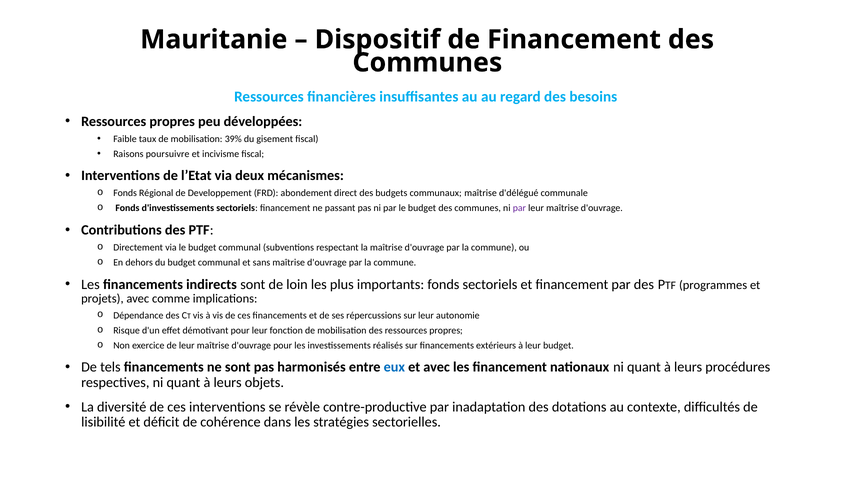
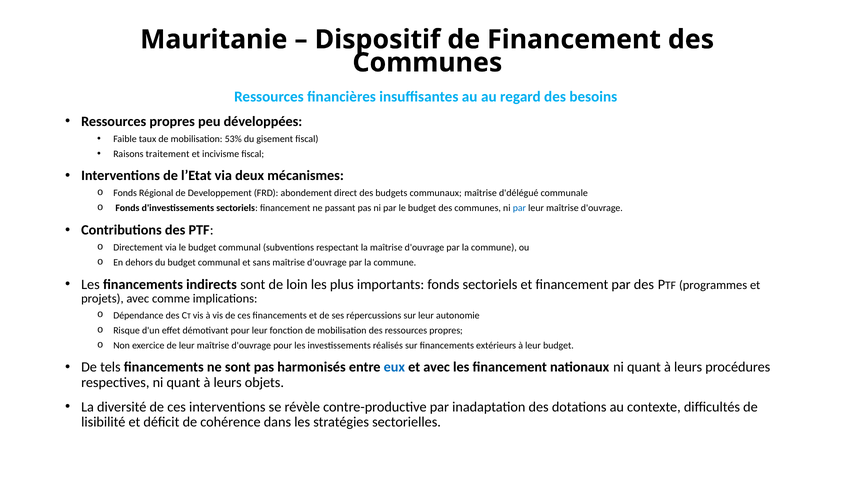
39%: 39% -> 53%
poursuivre: poursuivre -> traitement
par at (519, 208) colour: purple -> blue
